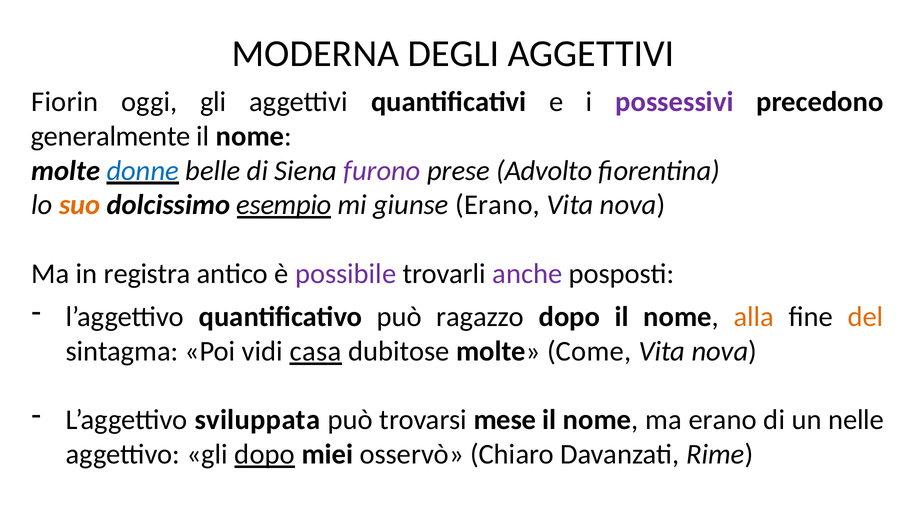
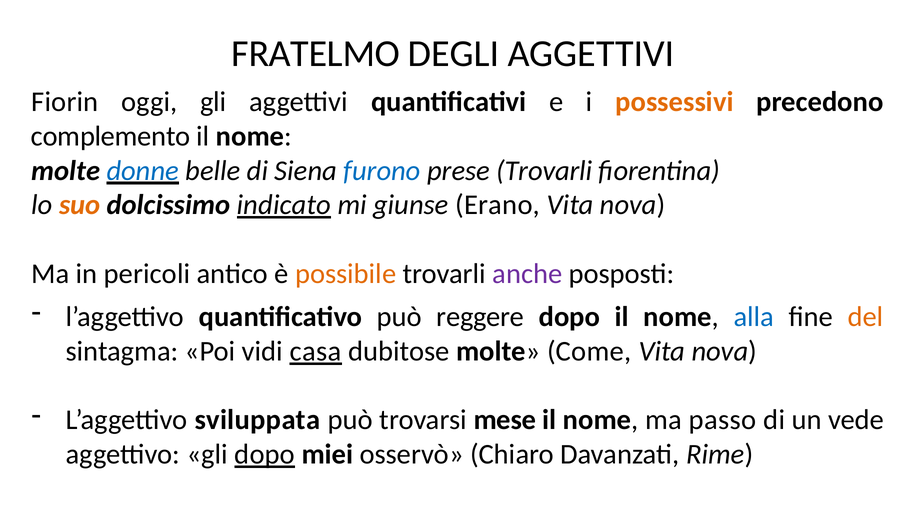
MODERNA: MODERNA -> FRATELMO
possessivi colour: purple -> orange
generalmente: generalmente -> complemento
furono colour: purple -> blue
prese Advolto: Advolto -> Trovarli
esempio: esempio -> indicato
registra: registra -> pericoli
possibile colour: purple -> orange
ragazzo: ragazzo -> reggere
alla colour: orange -> blue
ma erano: erano -> passo
nelle: nelle -> vede
